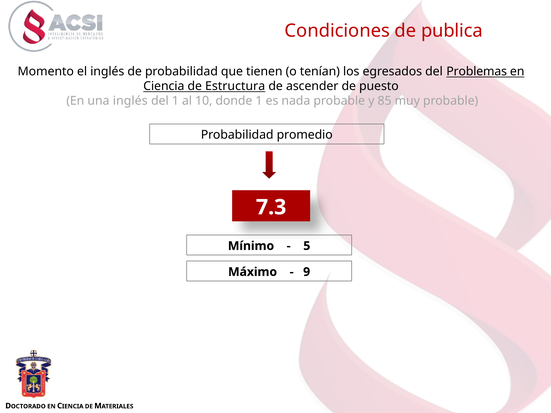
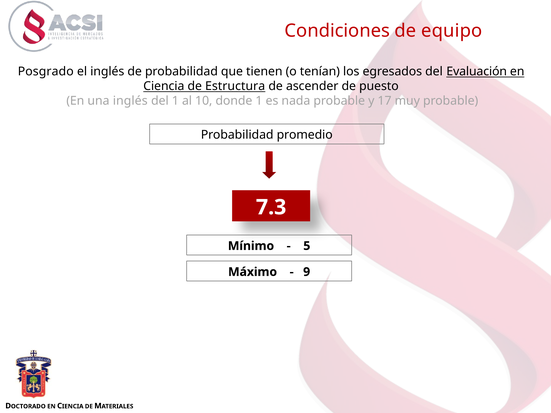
publica: publica -> equipo
Momento: Momento -> Posgrado
Problemas: Problemas -> Evaluación
85: 85 -> 17
